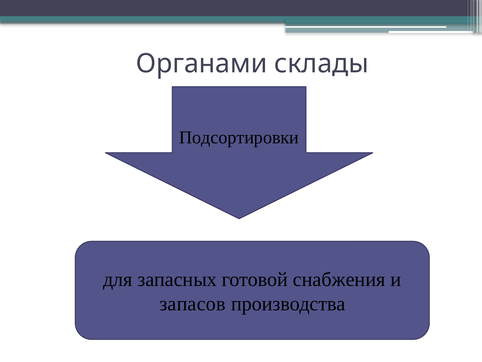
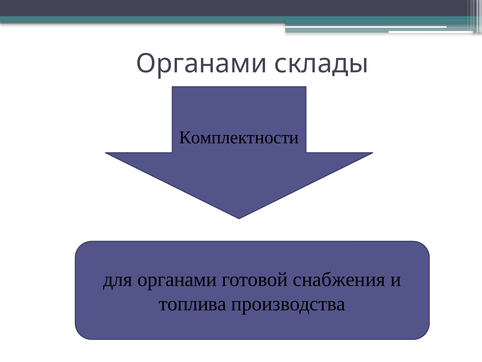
Подсортировки: Подсортировки -> Комплектности
для запасных: запасных -> органами
запасов: запасов -> топлива
